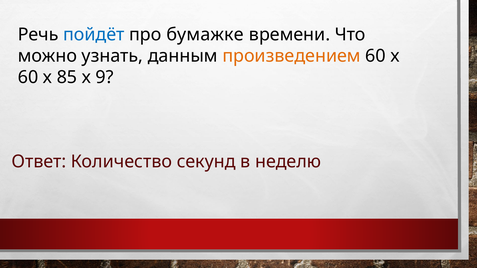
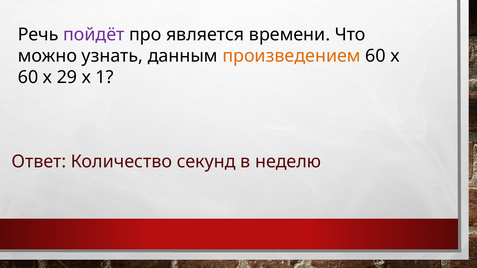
пойдёт colour: blue -> purple
бумажке: бумажке -> является
85: 85 -> 29
9: 9 -> 1
